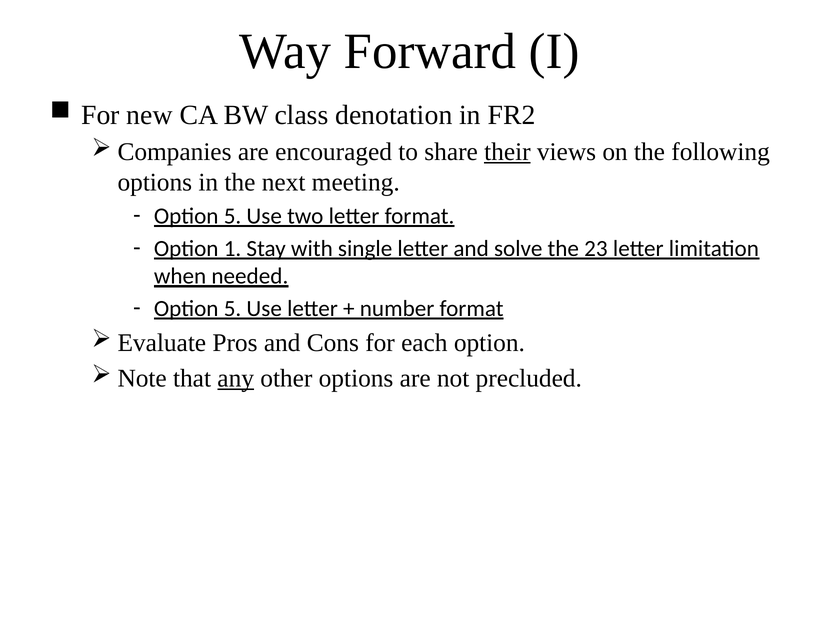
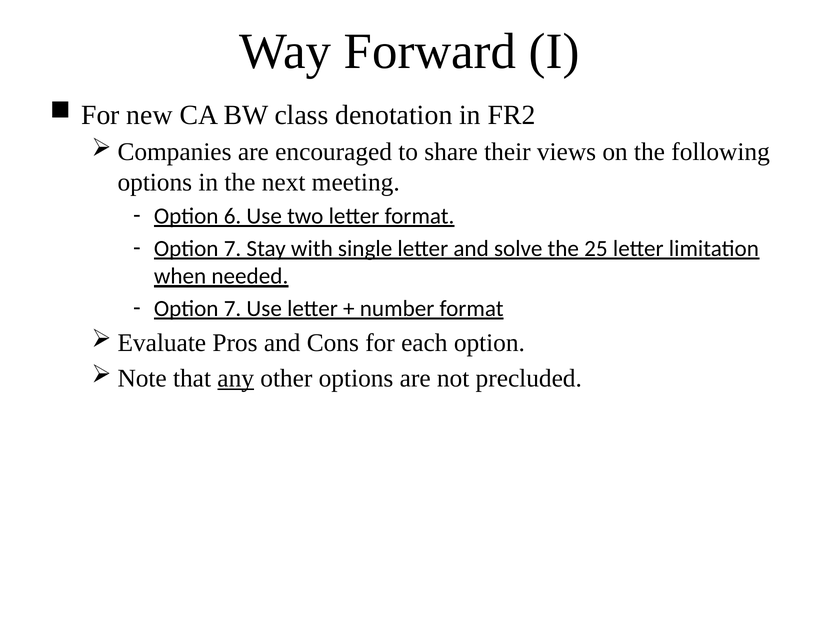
their underline: present -> none
5 at (233, 216): 5 -> 6
1 at (233, 248): 1 -> 7
23: 23 -> 25
5 at (233, 309): 5 -> 7
